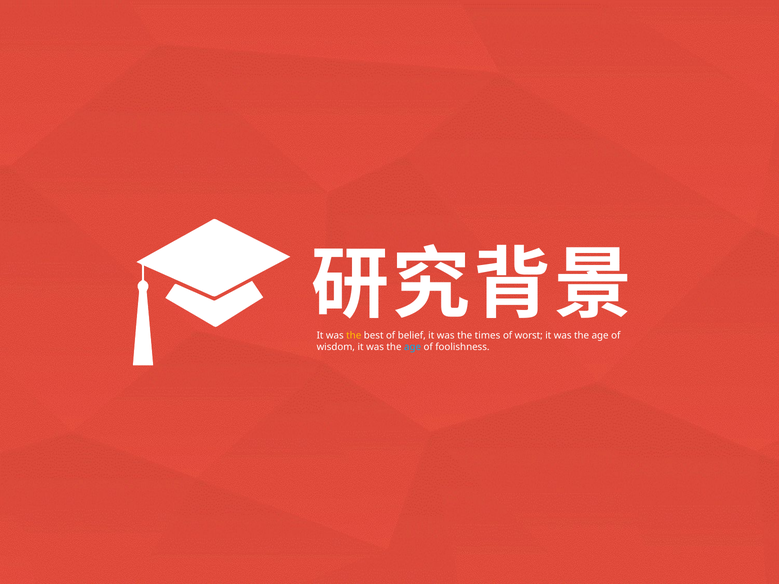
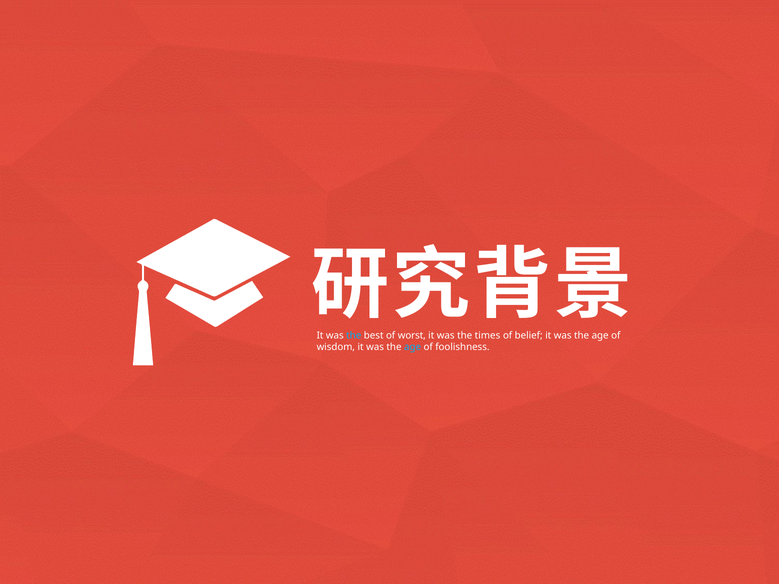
the at (354, 336) colour: yellow -> light blue
belief: belief -> worst
worst: worst -> belief
